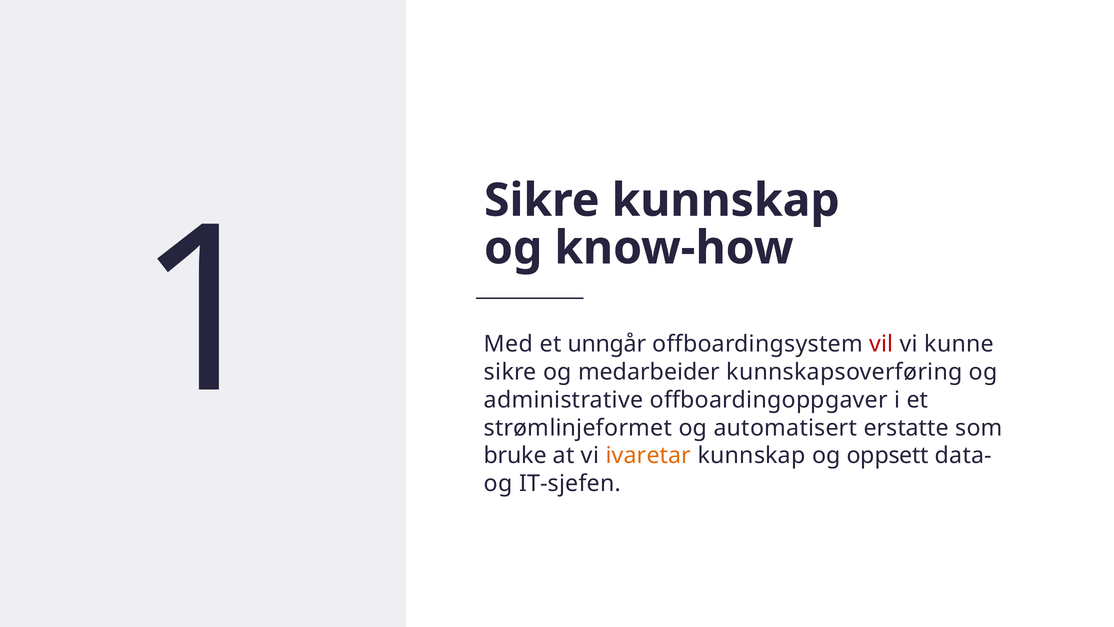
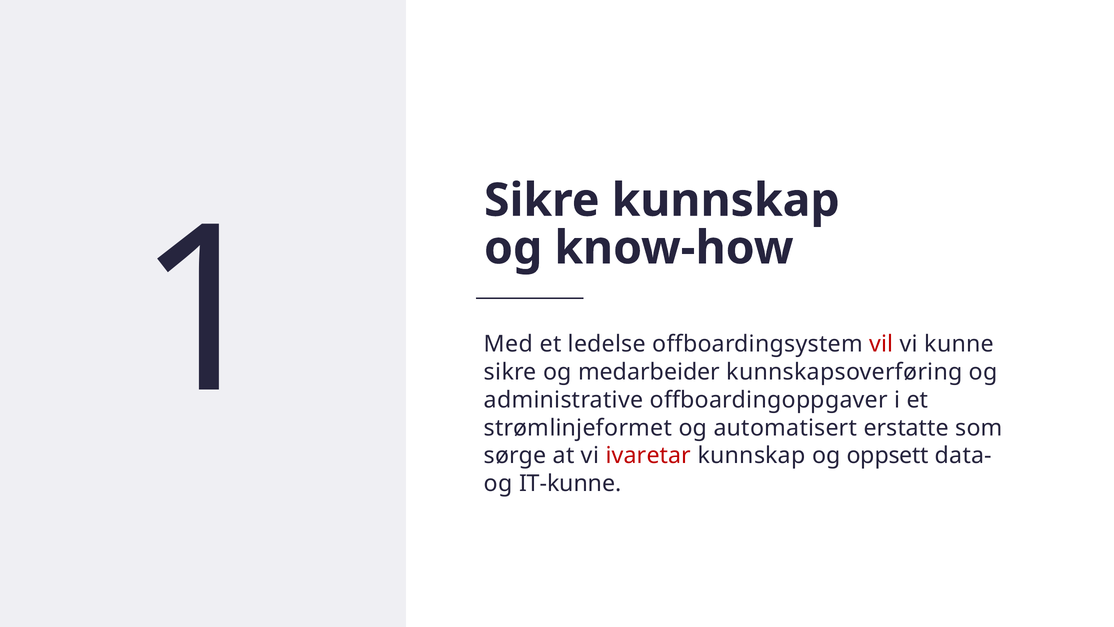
unngår: unngår -> ledelse
bruke: bruke -> sørge
ivaretar colour: orange -> red
IT-sjefen: IT-sjefen -> IT-kunne
